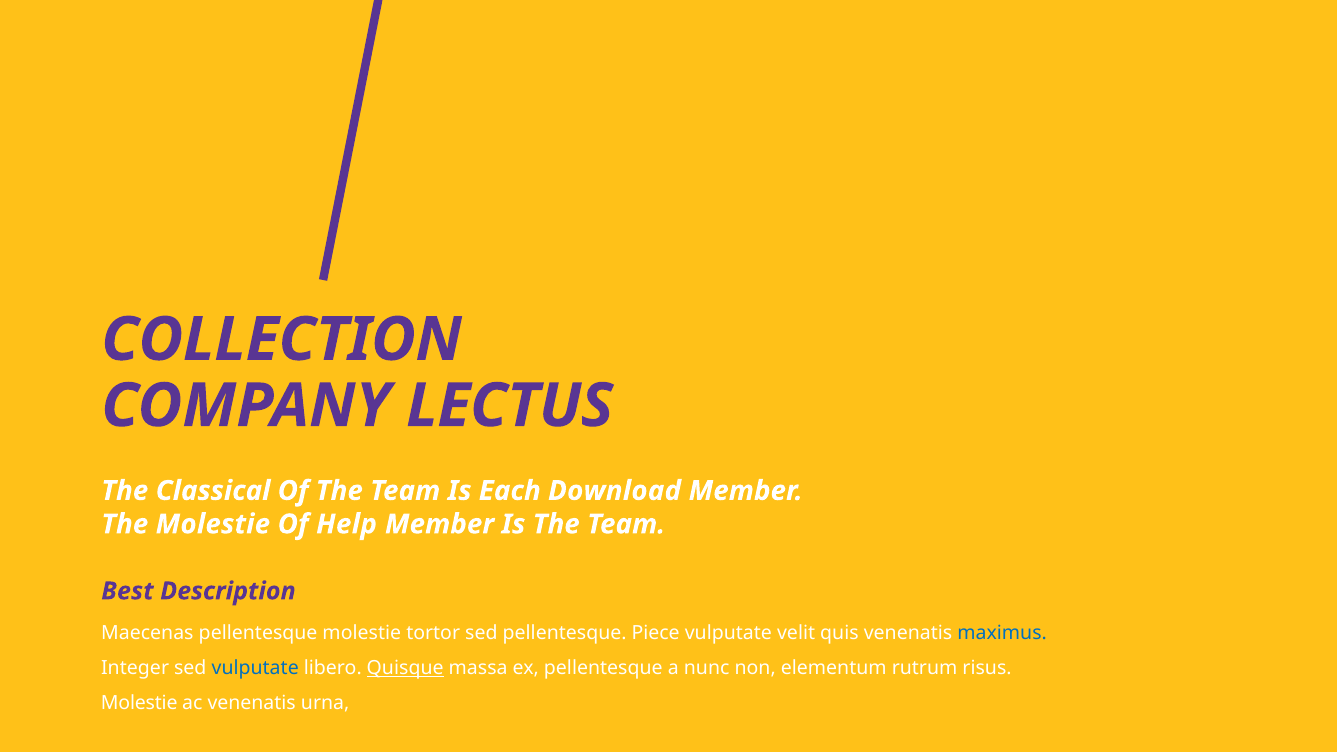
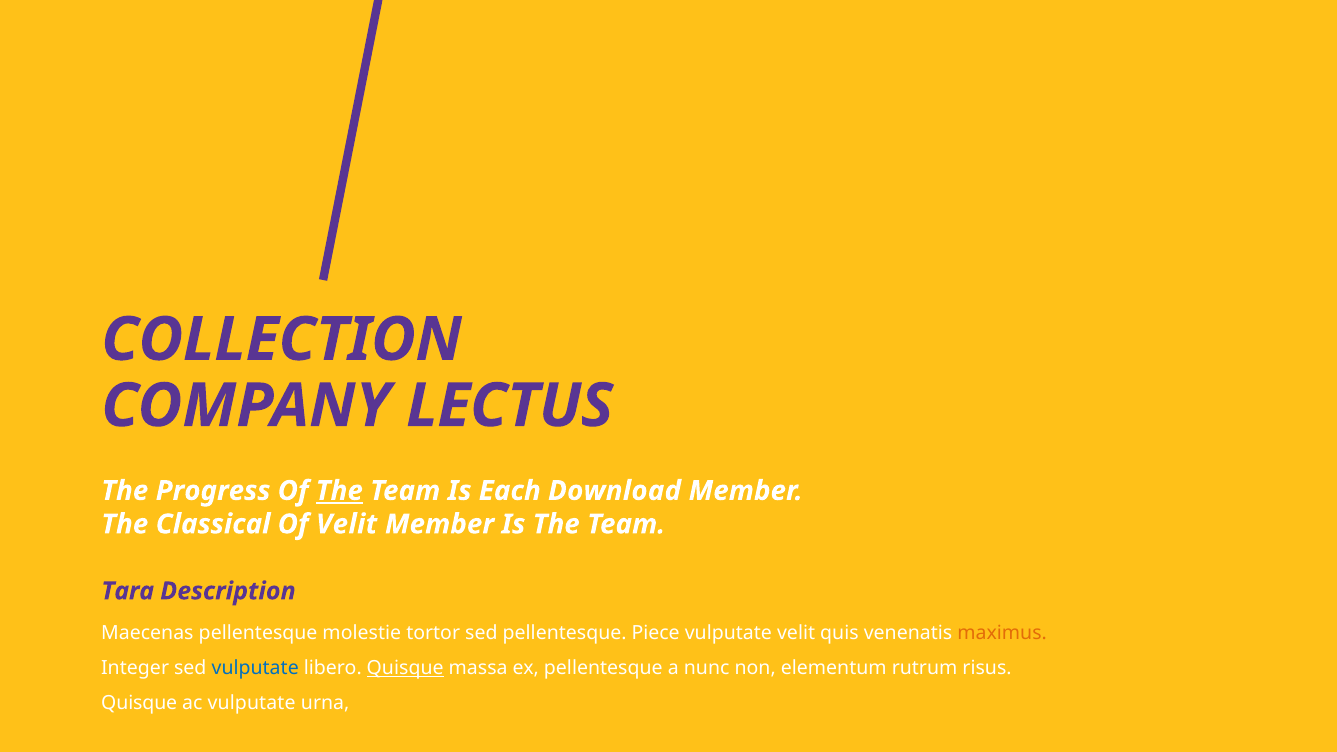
Classical: Classical -> Progress
The at (339, 491) underline: none -> present
The Molestie: Molestie -> Classical
Of Help: Help -> Velit
Best: Best -> Tara
maximus colour: blue -> orange
Molestie at (139, 703): Molestie -> Quisque
ac venenatis: venenatis -> vulputate
